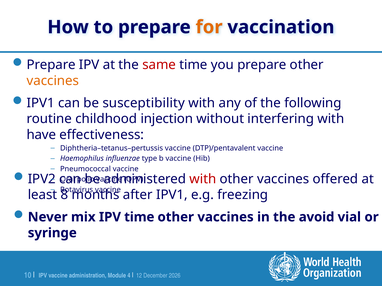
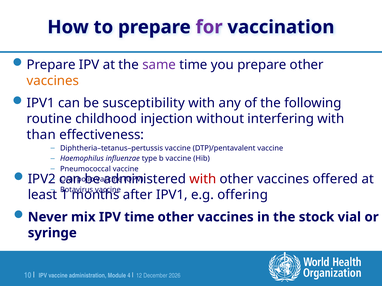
for colour: orange -> purple
same colour: red -> purple
have: have -> than
8: 8 -> 1
freezing: freezing -> offering
avoid: avoid -> stock
